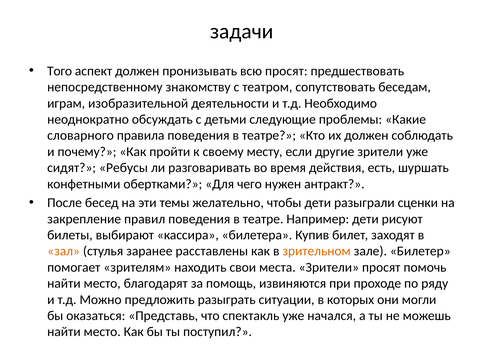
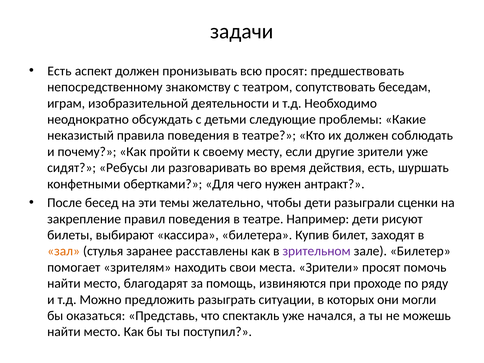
Того at (60, 71): Того -> Есть
словарного: словарного -> неказистый
зрительном colour: orange -> purple
